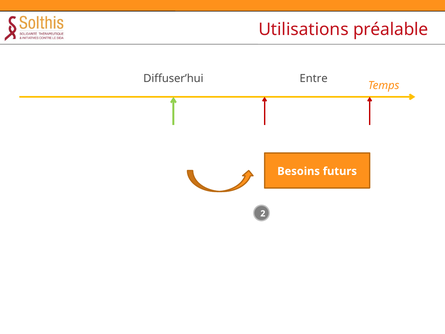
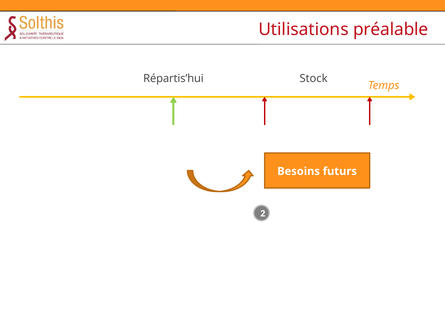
Diffuser’hui: Diffuser’hui -> Répartis’hui
Entre: Entre -> Stock
